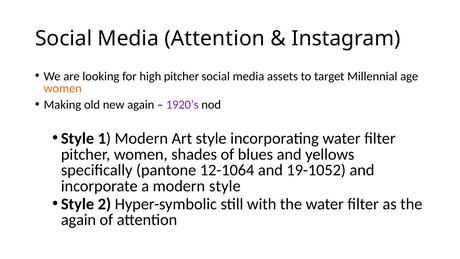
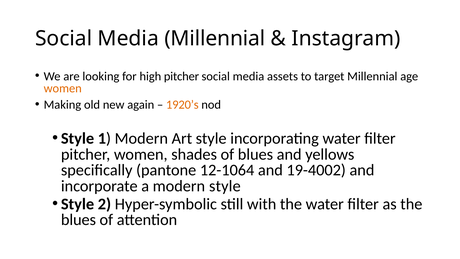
Media Attention: Attention -> Millennial
1920’s colour: purple -> orange
19-1052: 19-1052 -> 19-4002
again at (78, 220): again -> blues
